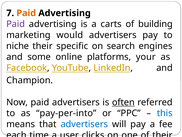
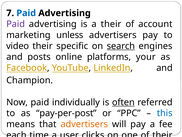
Paid at (26, 13) colour: orange -> blue
a carts: carts -> their
building: building -> account
would: would -> unless
niche: niche -> video
search underline: none -> present
some: some -> posts
paid advertisers: advertisers -> individually
pay-per-into: pay-per-into -> pay-per-post
advertisers at (84, 124) colour: blue -> orange
